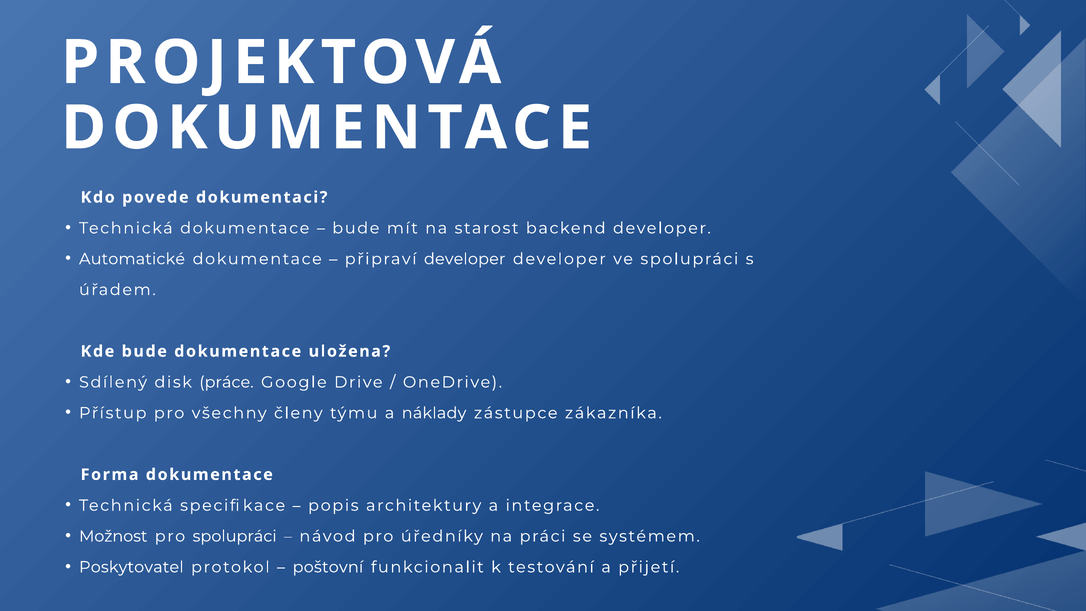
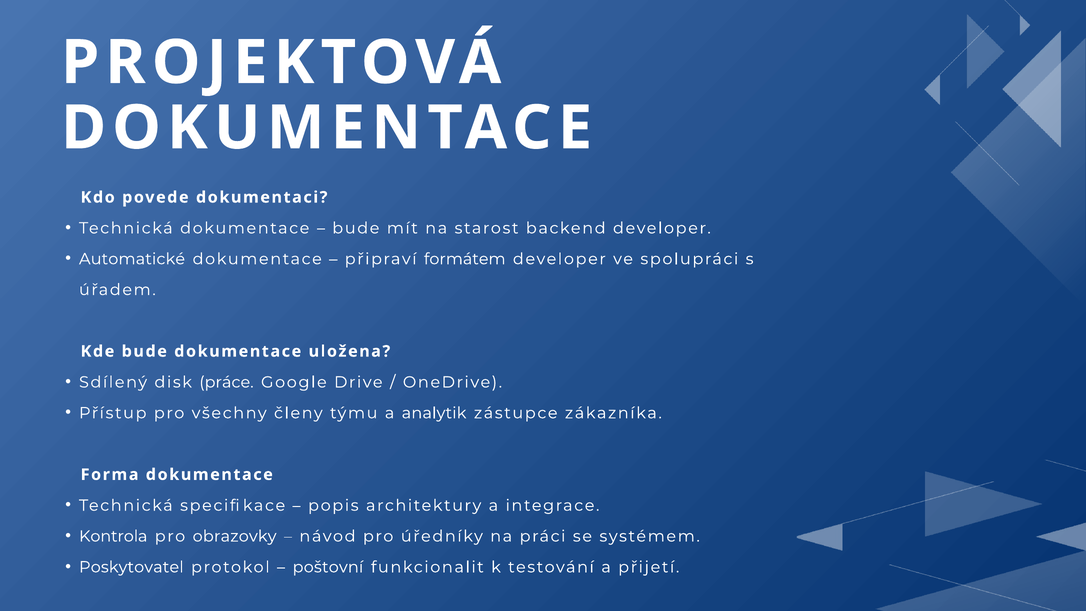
připraví developer: developer -> formátem
náklady: náklady -> analytik
Možnost: Možnost -> Kontrola
pro spolupráci: spolupráci -> obrazovky
